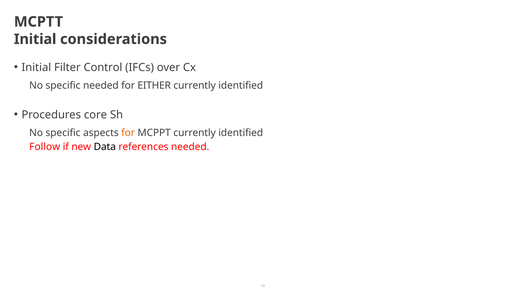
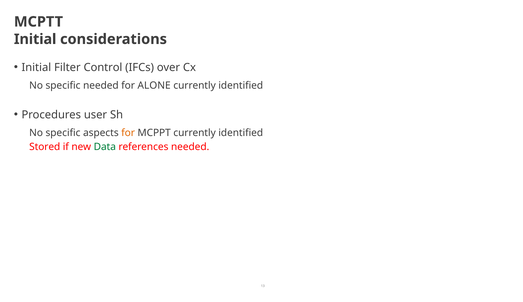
EITHER: EITHER -> ALONE
core: core -> user
Follow: Follow -> Stored
Data colour: black -> green
